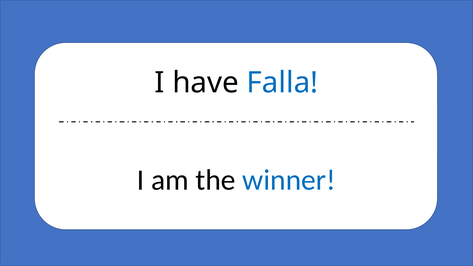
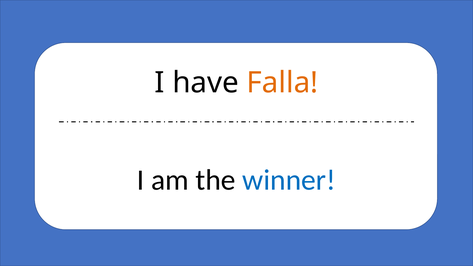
Falla colour: blue -> orange
